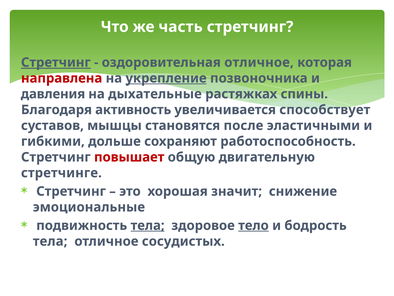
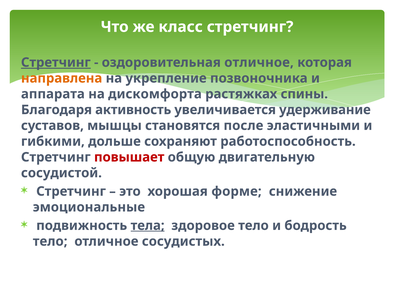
часть: часть -> класс
направлена colour: red -> orange
укрепление underline: present -> none
давления: давления -> аппарата
дыхательные: дыхательные -> дискомфорта
способствует: способствует -> удерживание
стретчинге: стретчинге -> сосудистой
значит: значит -> форме
тело at (253, 225) underline: present -> none
тела at (50, 241): тела -> тело
